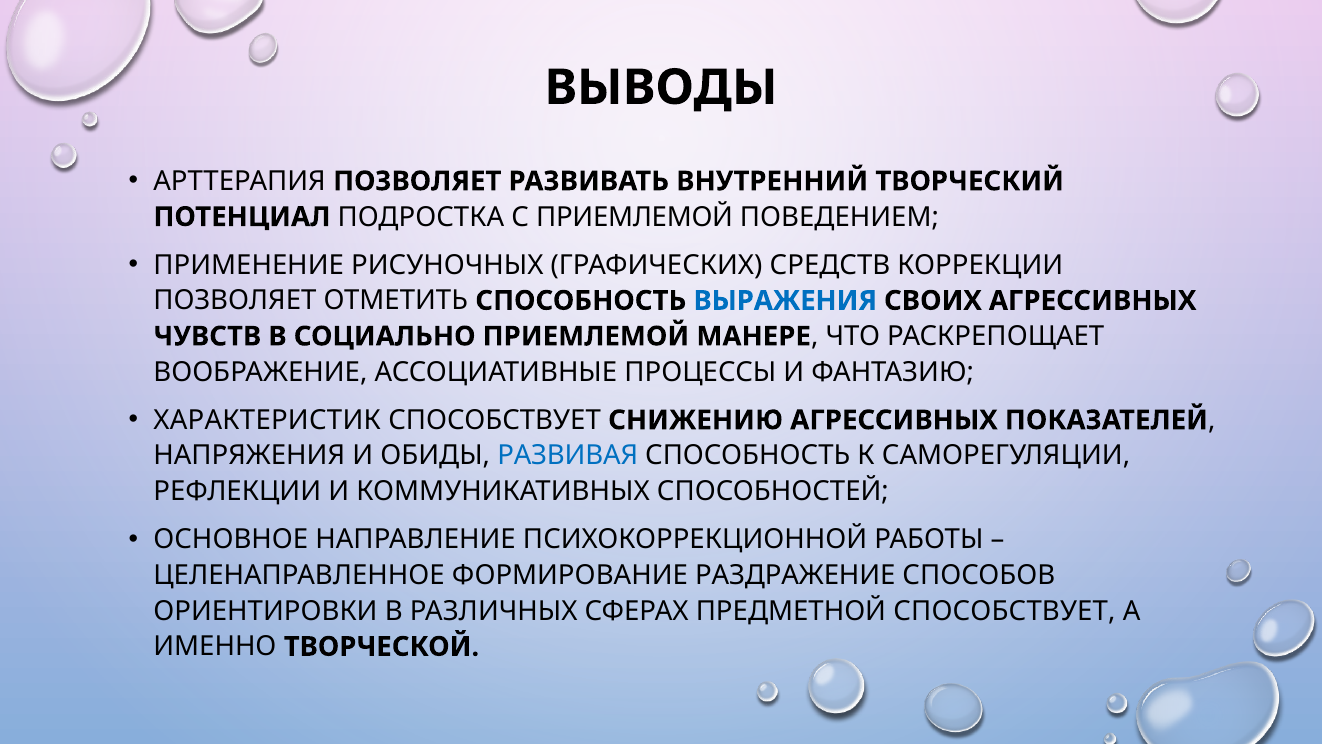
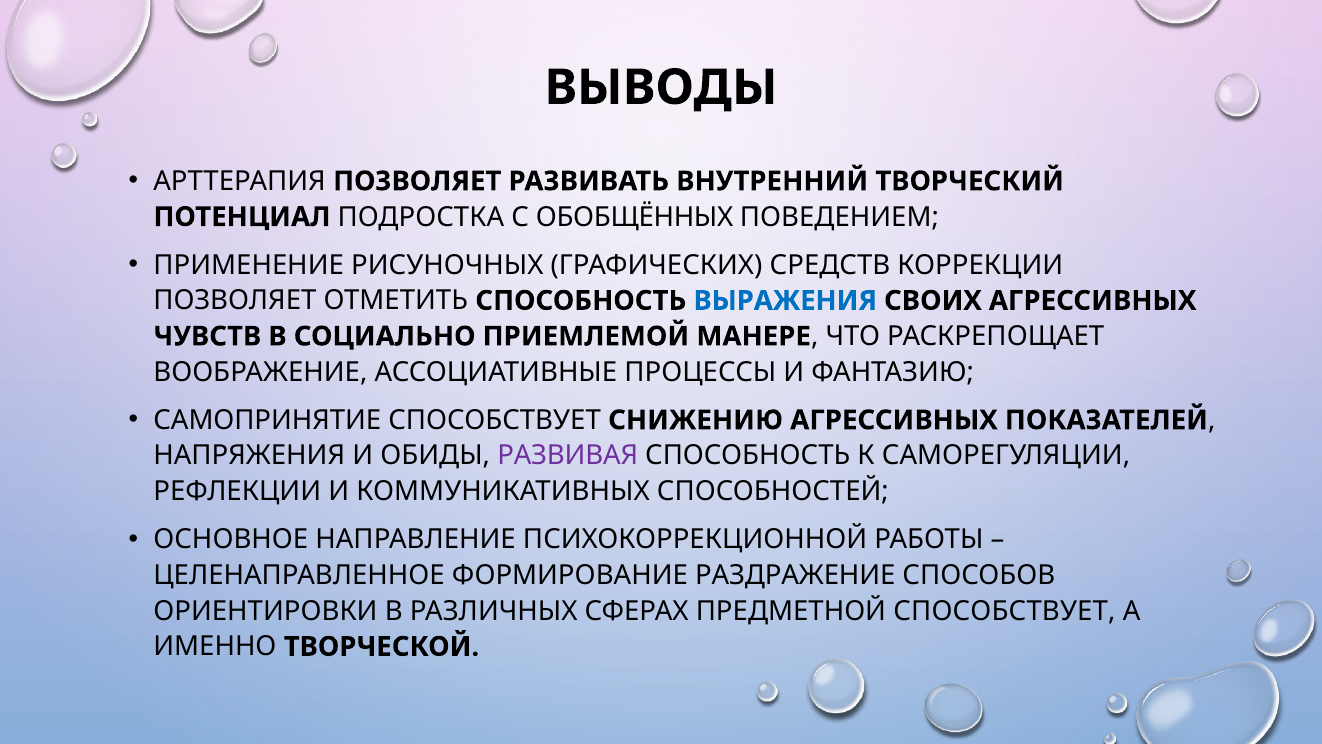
С ПРИЕМЛЕМОЙ: ПРИЕМЛЕМОЙ -> ОБОБЩЁННЫХ
ХАРАКТЕРИСТИК: ХАРАКТЕРИСТИК -> САМОПРИНЯТИЕ
РАЗВИВАЯ colour: blue -> purple
